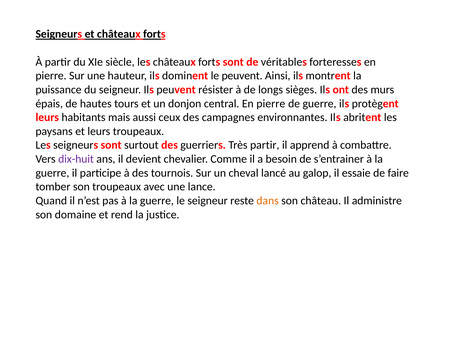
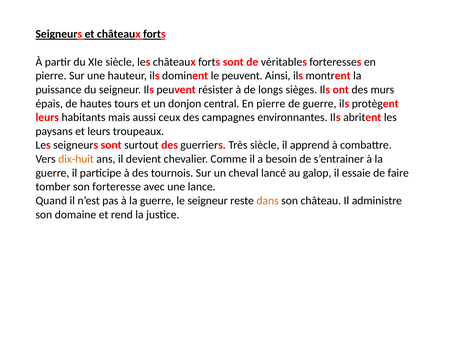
Très partir: partir -> siècle
dix-huit colour: purple -> orange
son troupeaux: troupeaux -> forteresse
